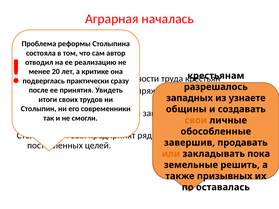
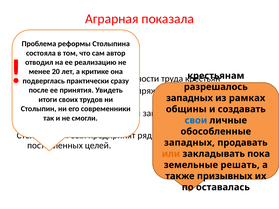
началась: началась -> показала
узнаете: узнаете -> рамках
свои colour: orange -> blue
завершив at (189, 143): завершив -> западных
решить: решить -> решать
